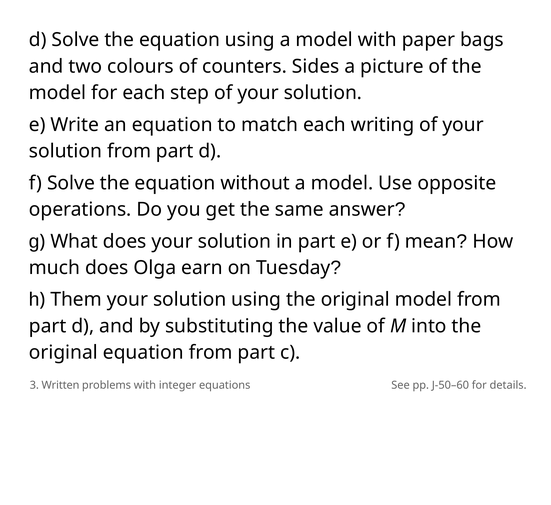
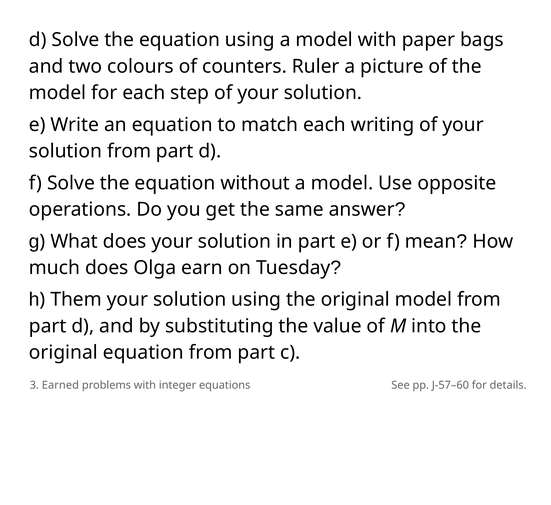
Sides: Sides -> Ruler
Written: Written -> Earned
J-50–60: J-50–60 -> J-57–60
